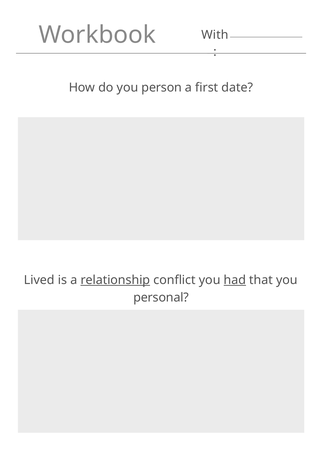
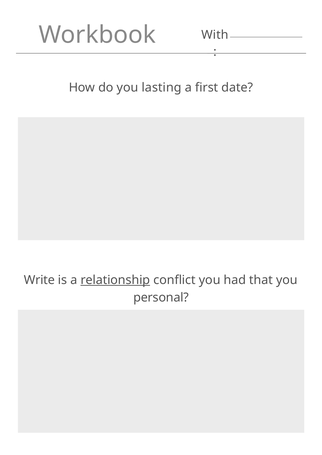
person: person -> lasting
Lived: Lived -> Write
had underline: present -> none
